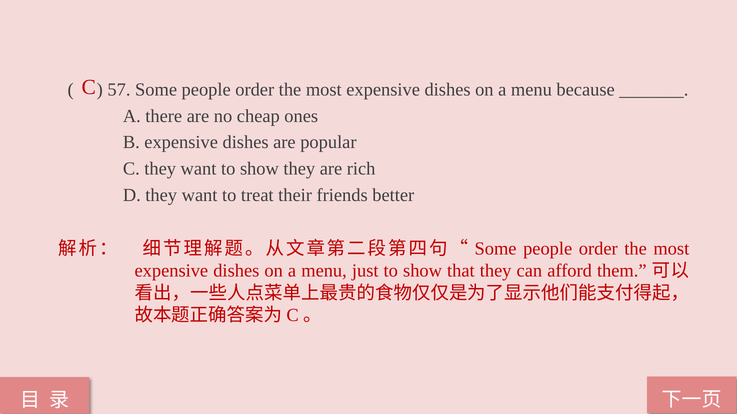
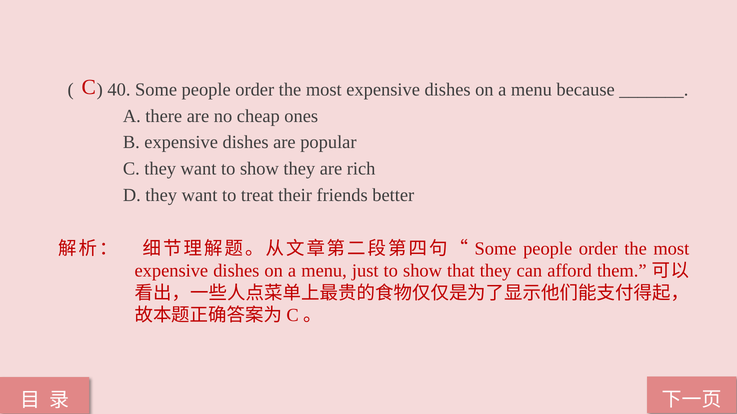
57: 57 -> 40
